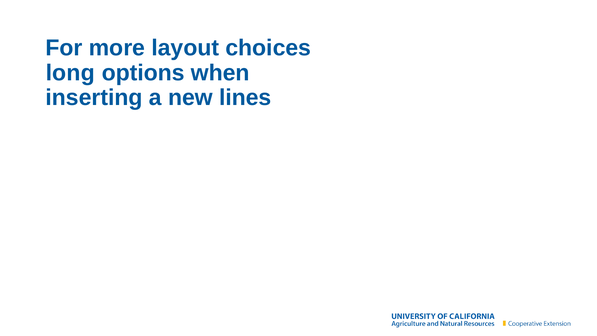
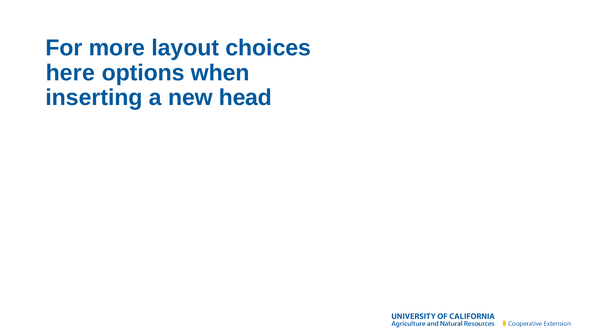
long: long -> here
lines: lines -> head
